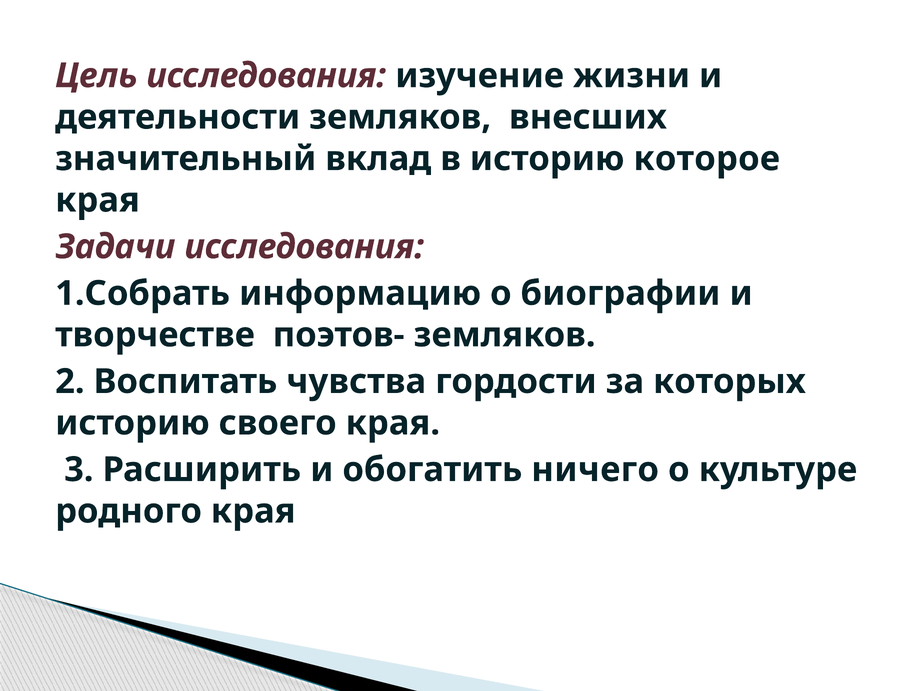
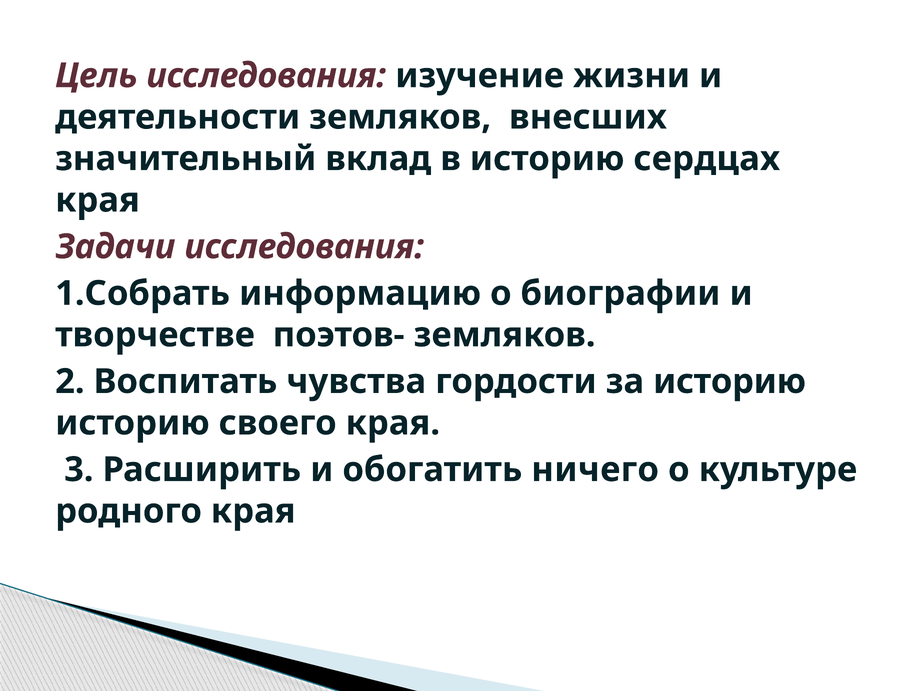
которое: которое -> сердцах
за которых: которых -> историю
